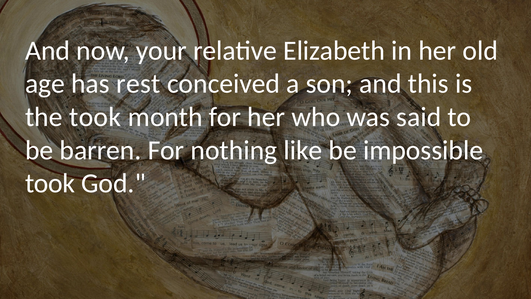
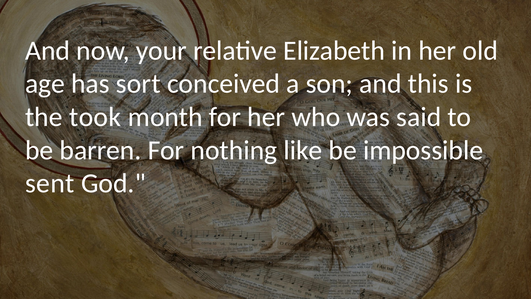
rest: rest -> sort
took at (50, 183): took -> sent
